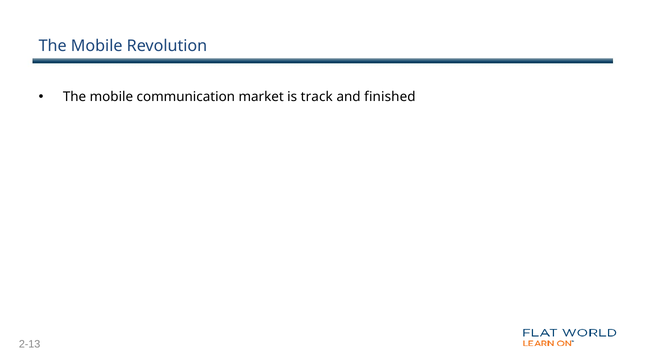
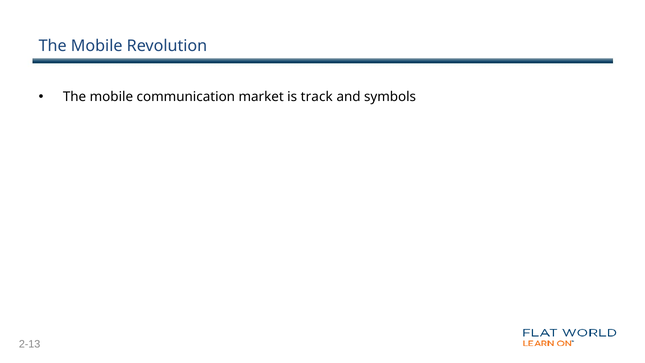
finished: finished -> symbols
